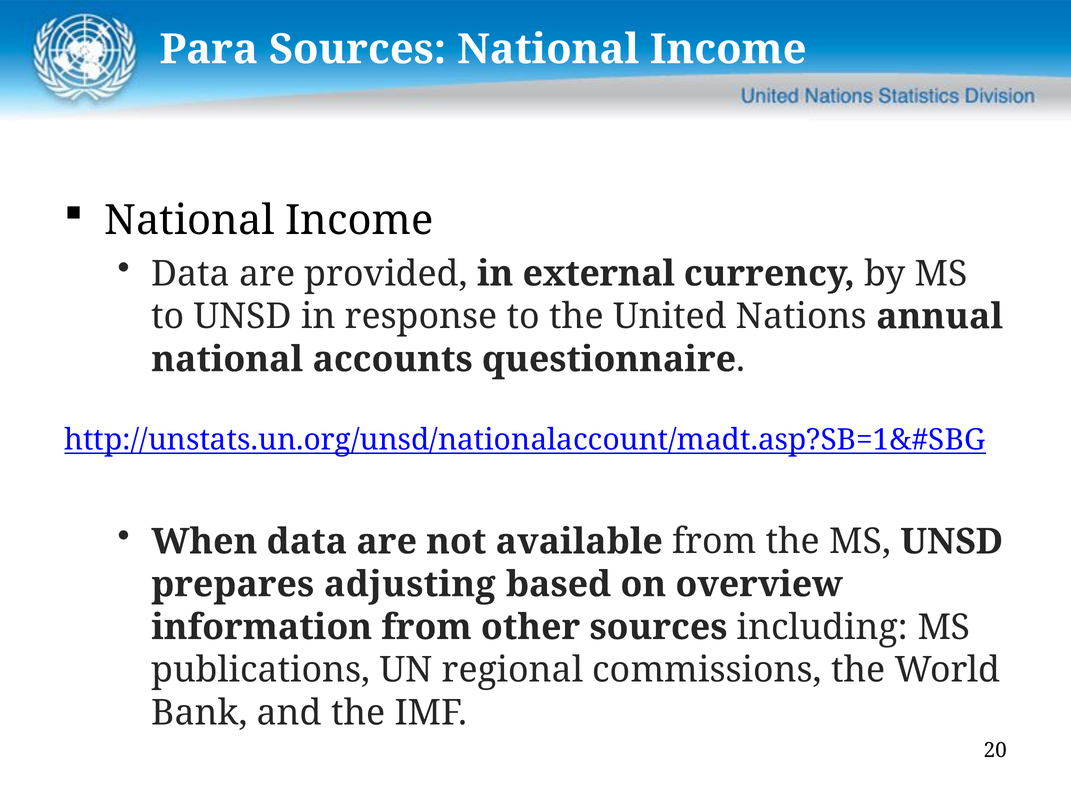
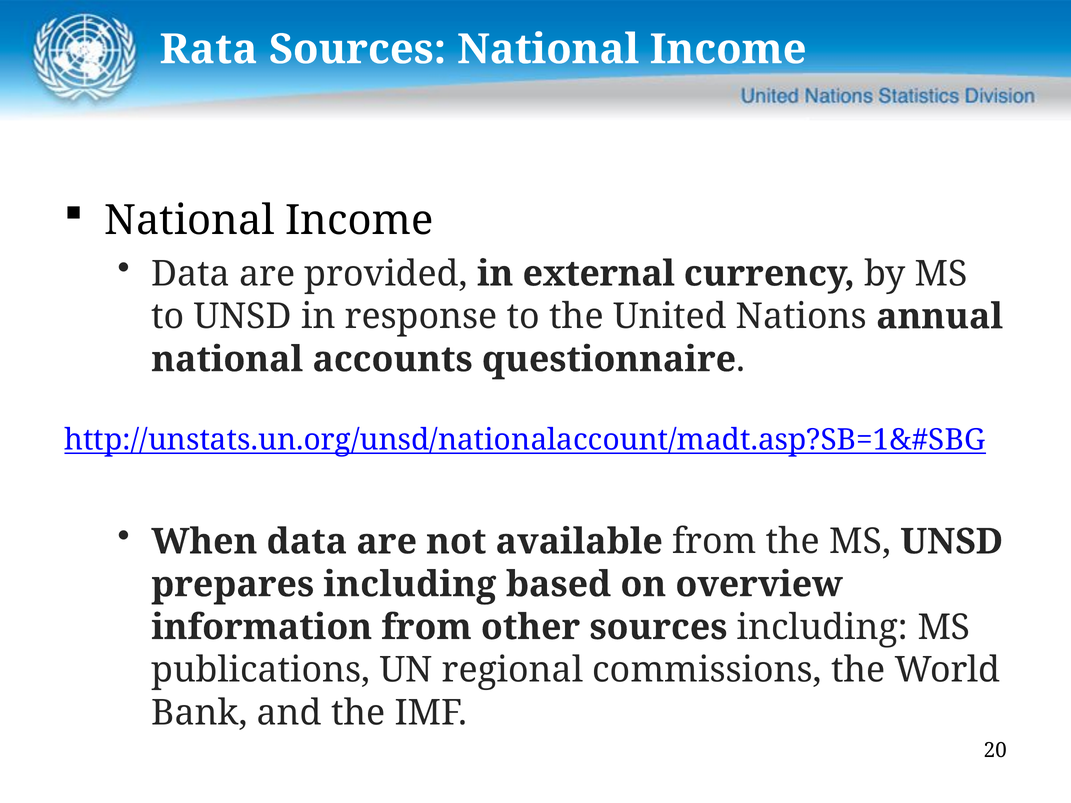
Para: Para -> Rata
prepares adjusting: adjusting -> including
